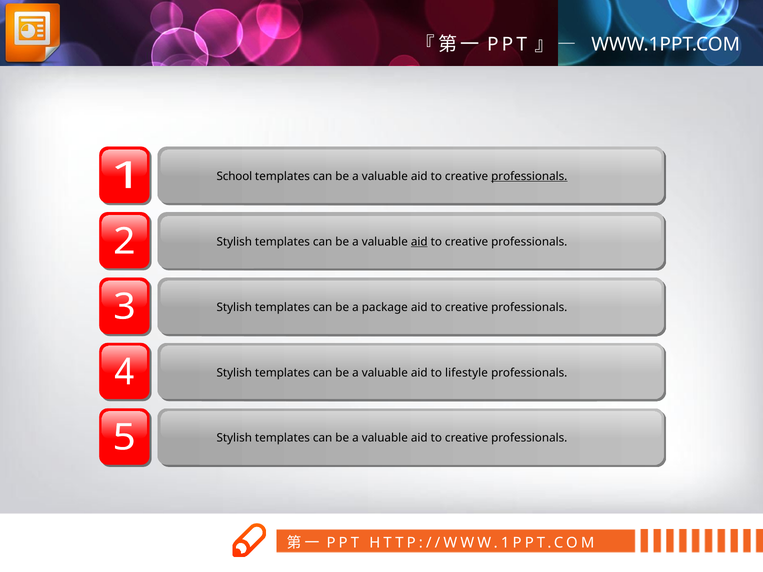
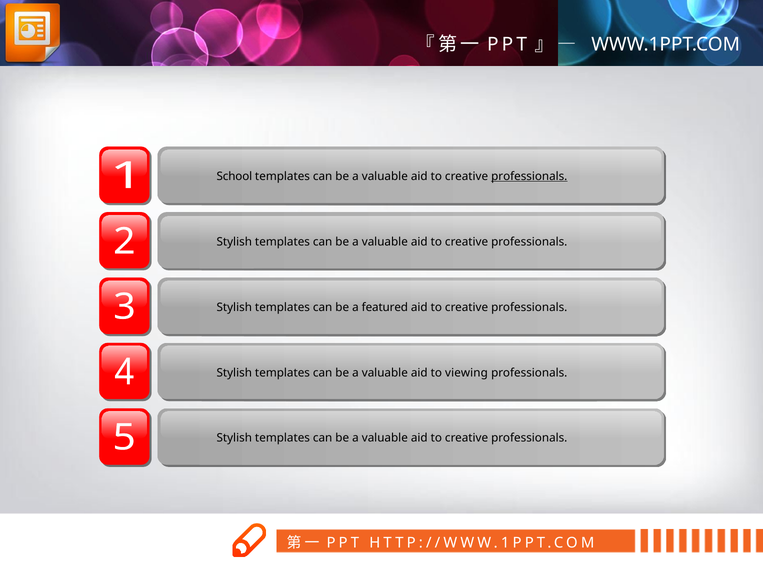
aid at (419, 242) underline: present -> none
package: package -> featured
lifestyle: lifestyle -> viewing
